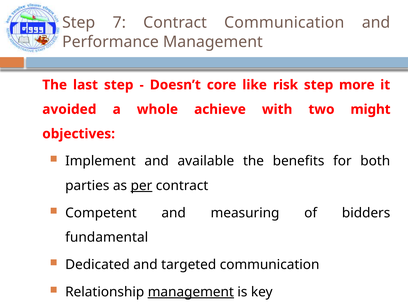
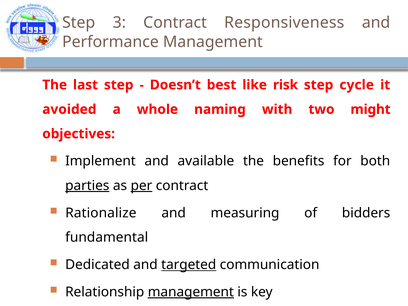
7: 7 -> 3
Contract Communication: Communication -> Responsiveness
core: core -> best
more: more -> cycle
achieve: achieve -> naming
parties underline: none -> present
Competent: Competent -> Rationalize
targeted underline: none -> present
